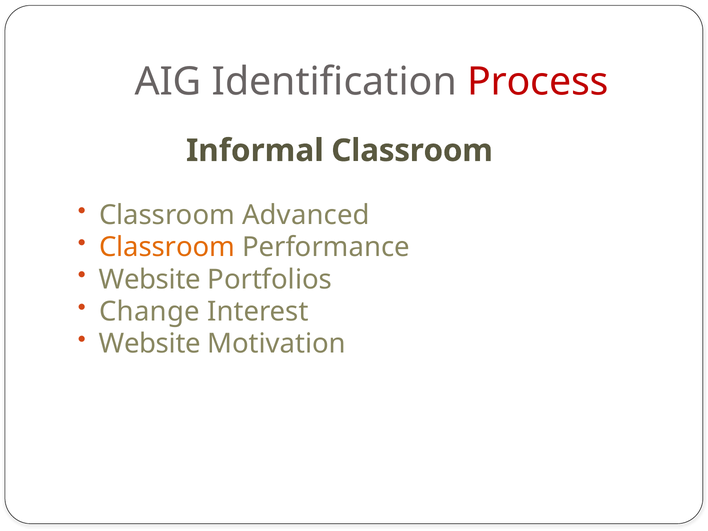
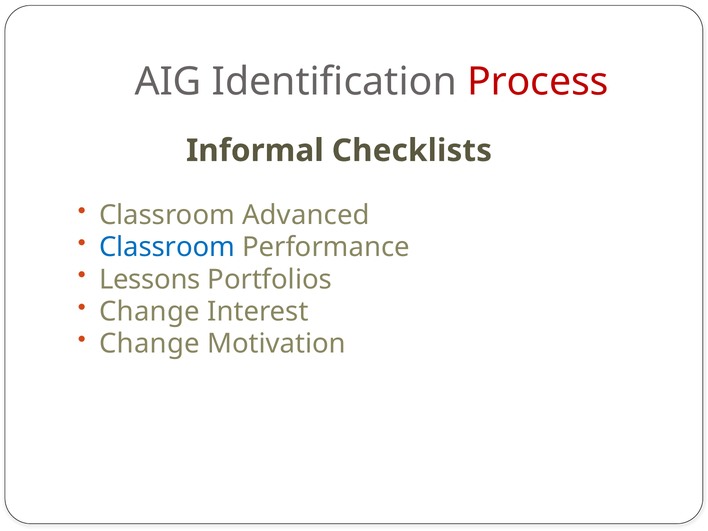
Informal Classroom: Classroom -> Checklists
Classroom at (167, 247) colour: orange -> blue
Website at (150, 279): Website -> Lessons
Website at (150, 344): Website -> Change
